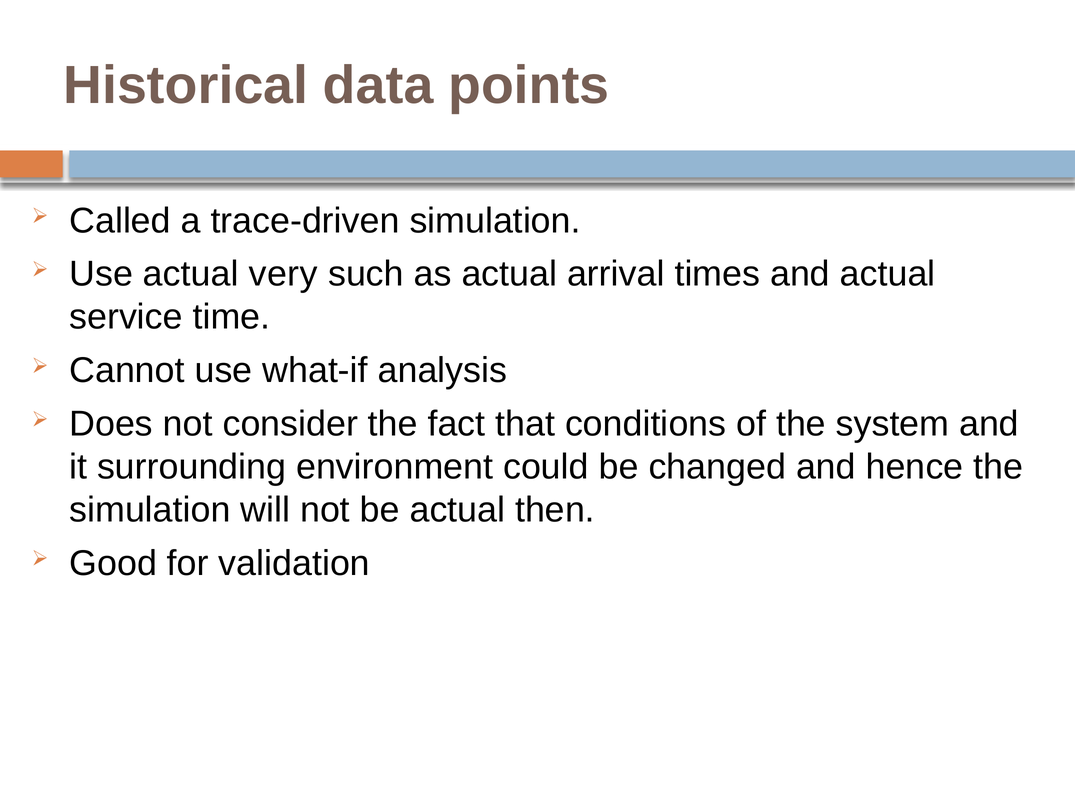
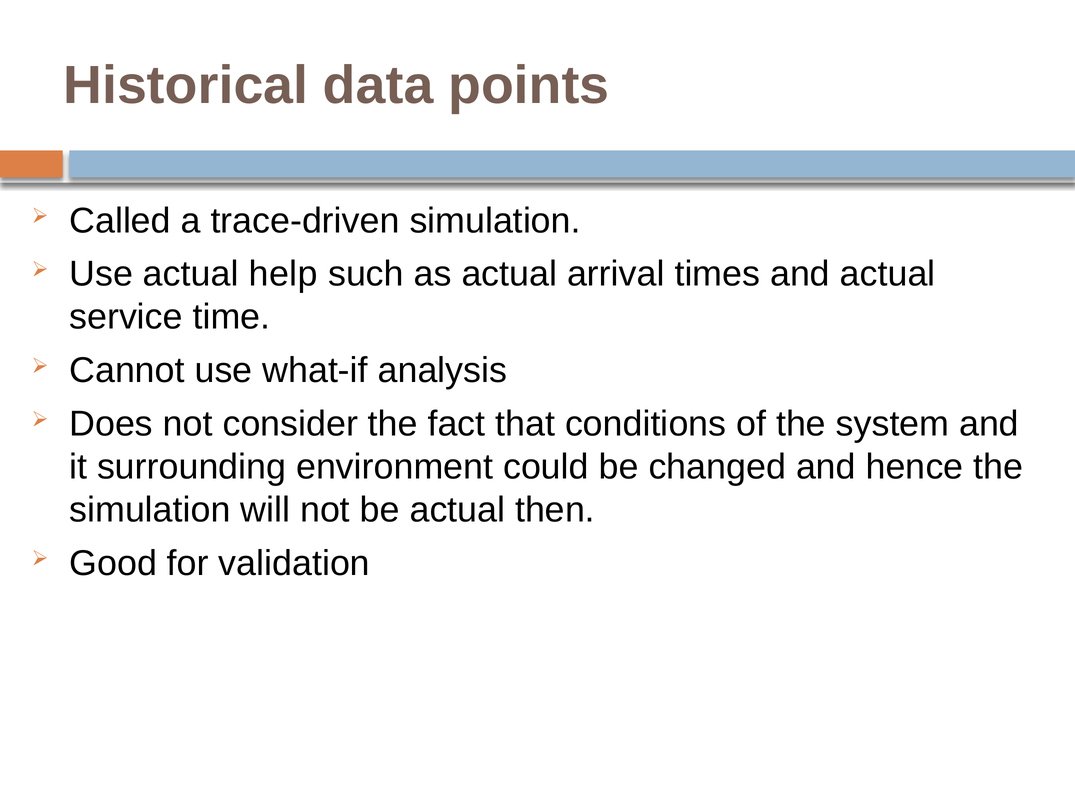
very: very -> help
